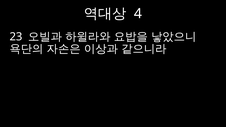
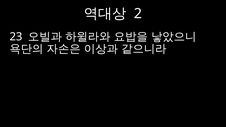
4: 4 -> 2
